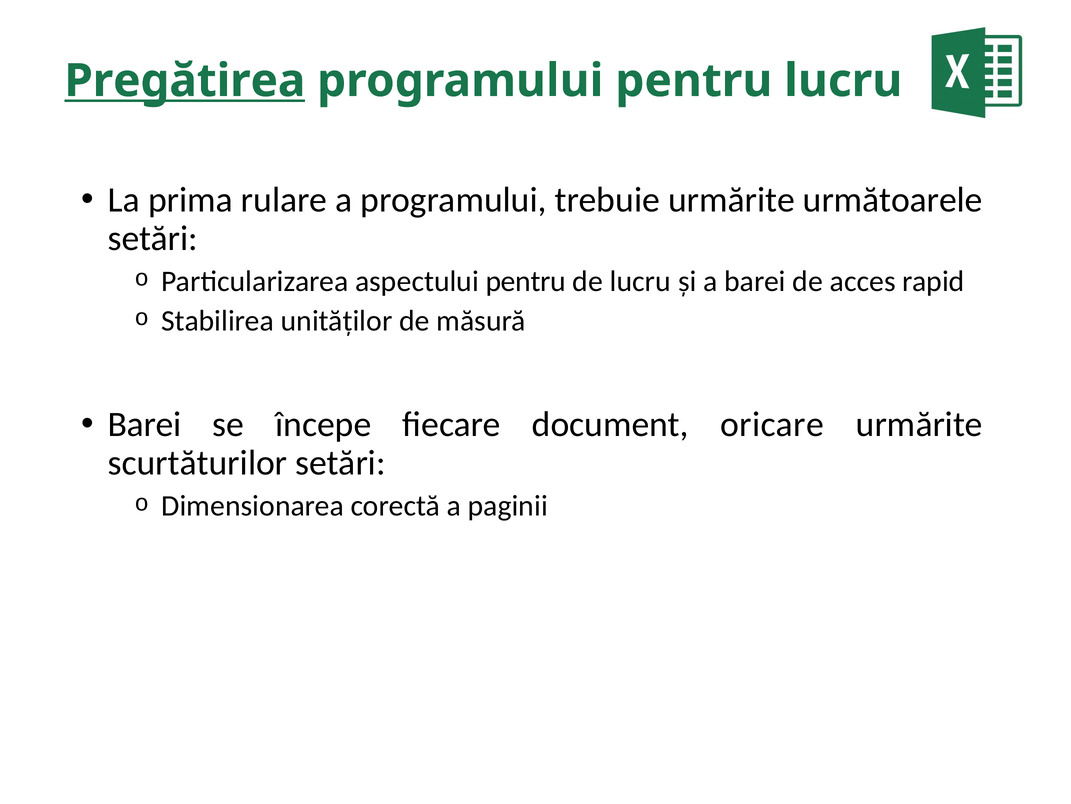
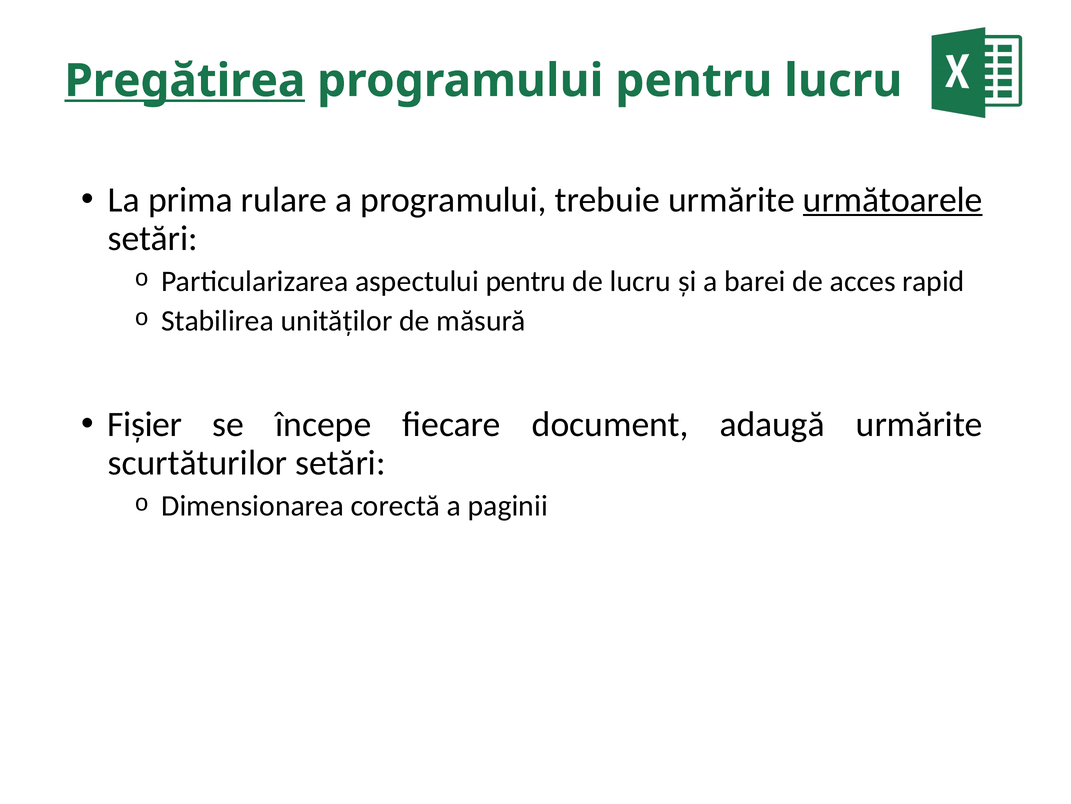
următoarele underline: none -> present
Barei at (145, 424): Barei -> Fişier
oricare: oricare -> adaugă
